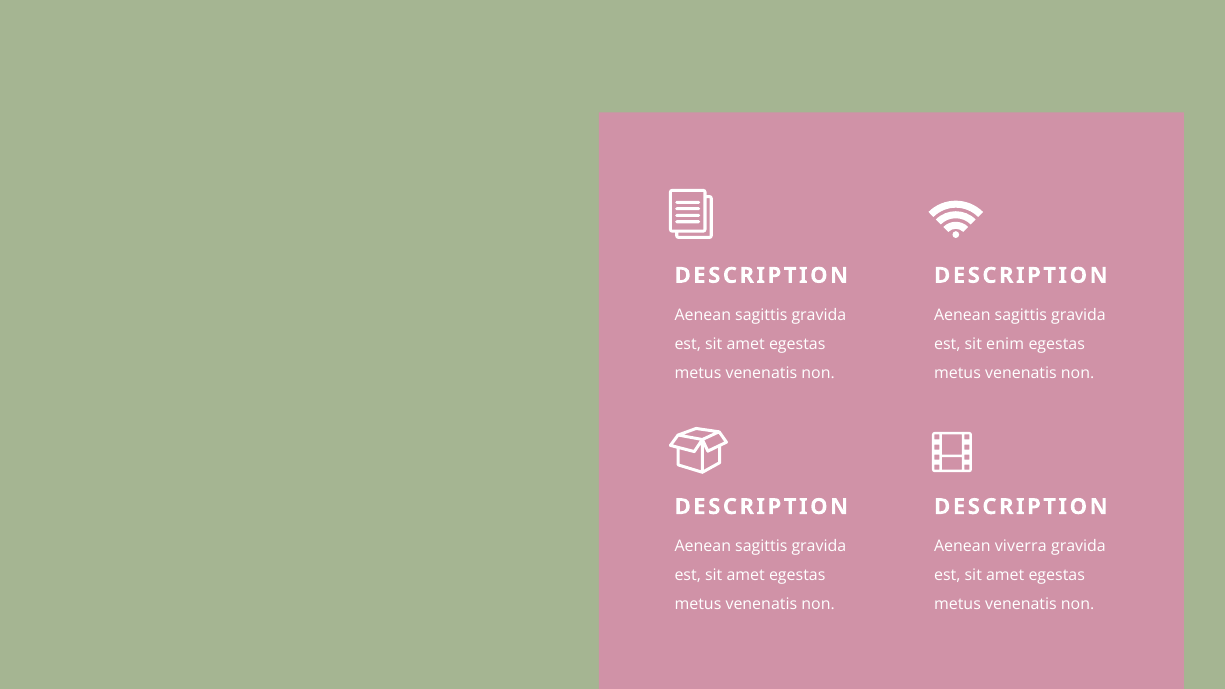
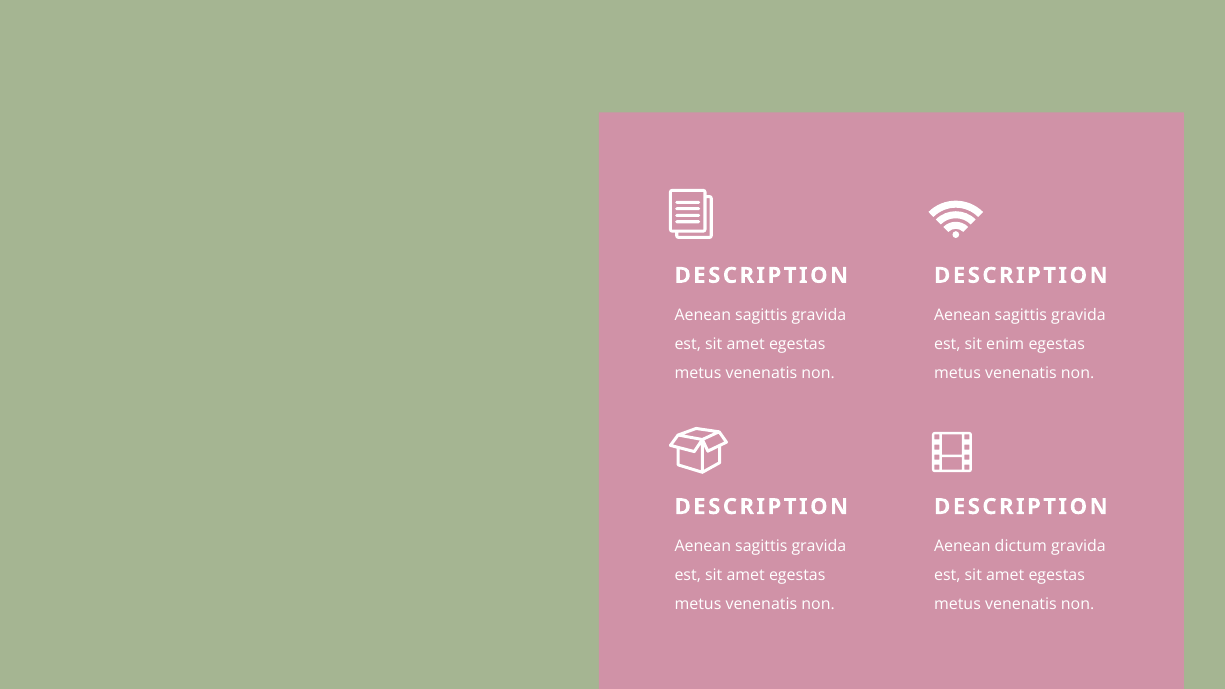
viverra: viverra -> dictum
